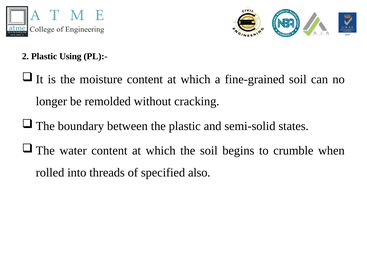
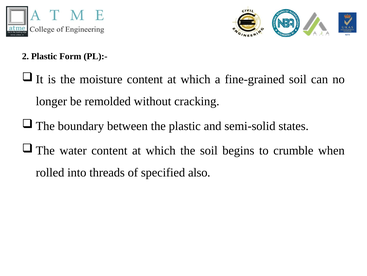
Using: Using -> Form
